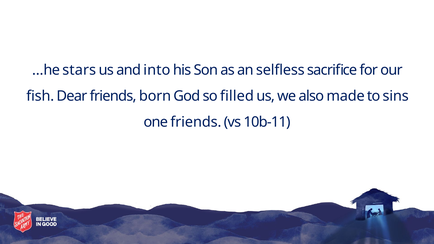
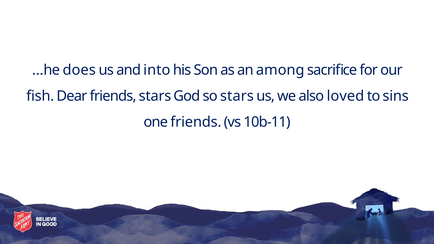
stars: stars -> does
selfless: selfless -> among
friends born: born -> stars
so filled: filled -> stars
made: made -> loved
